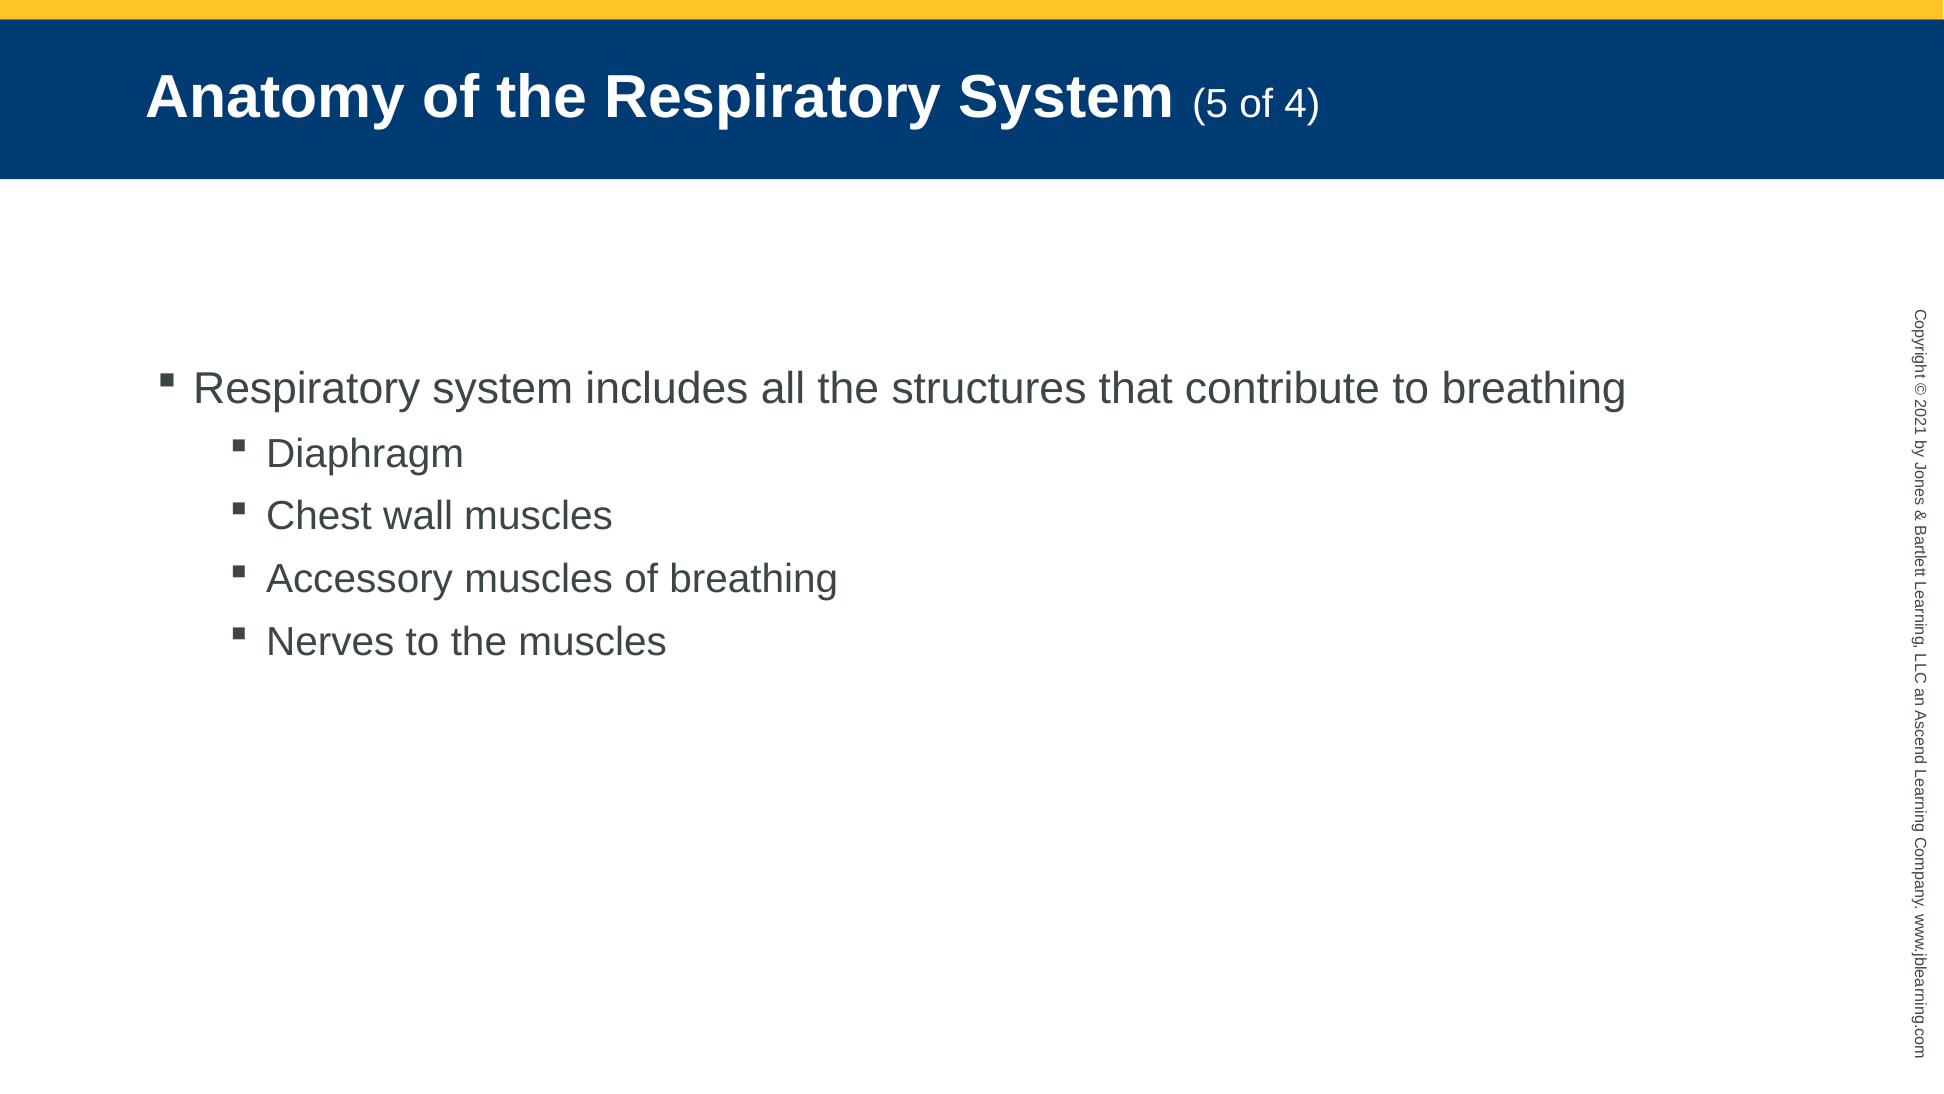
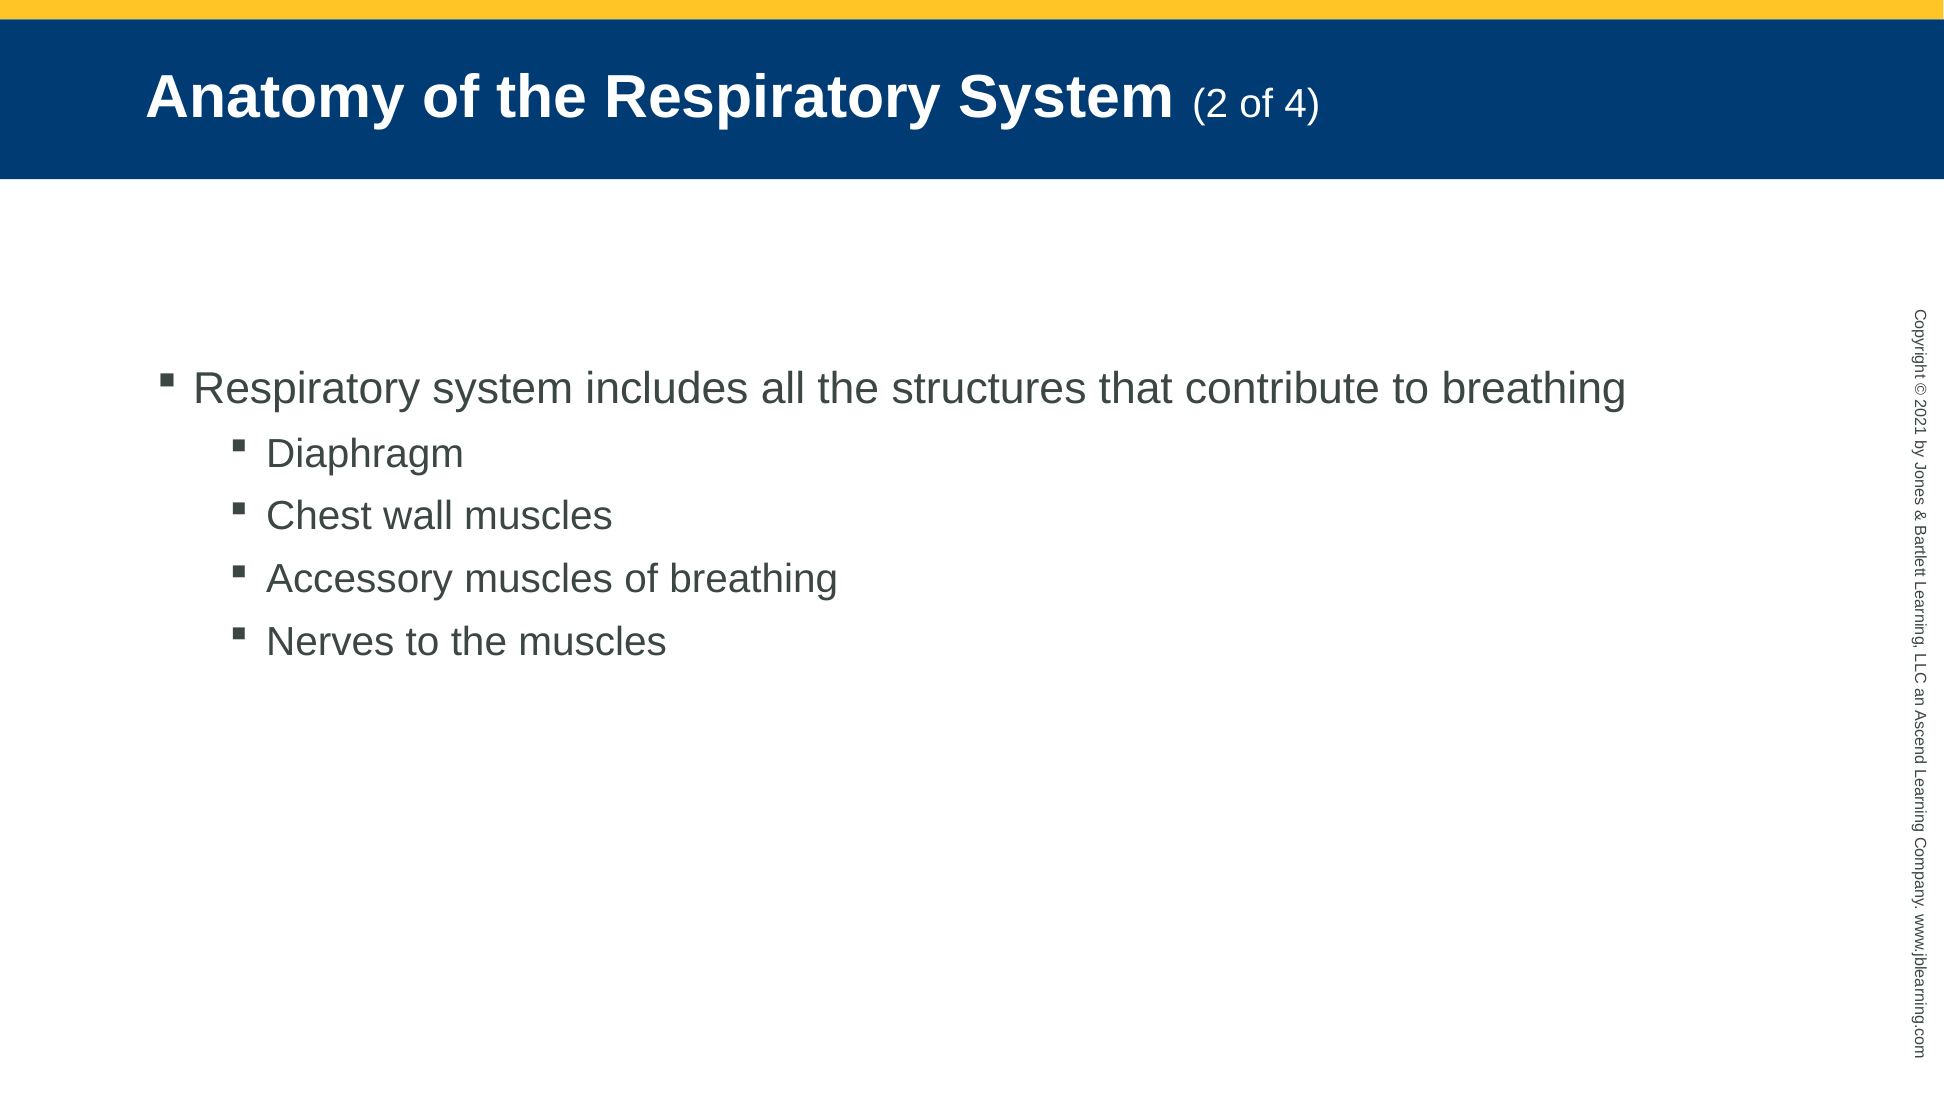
System 5: 5 -> 2
